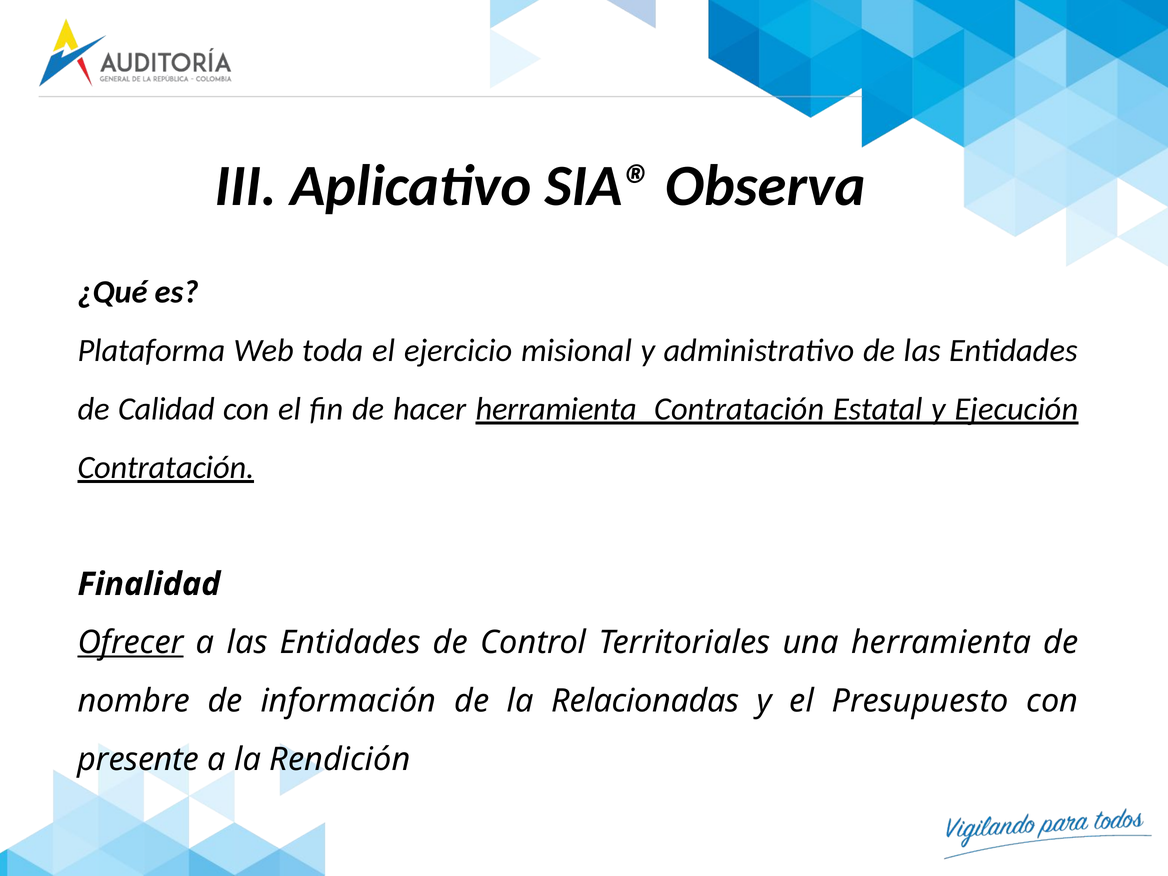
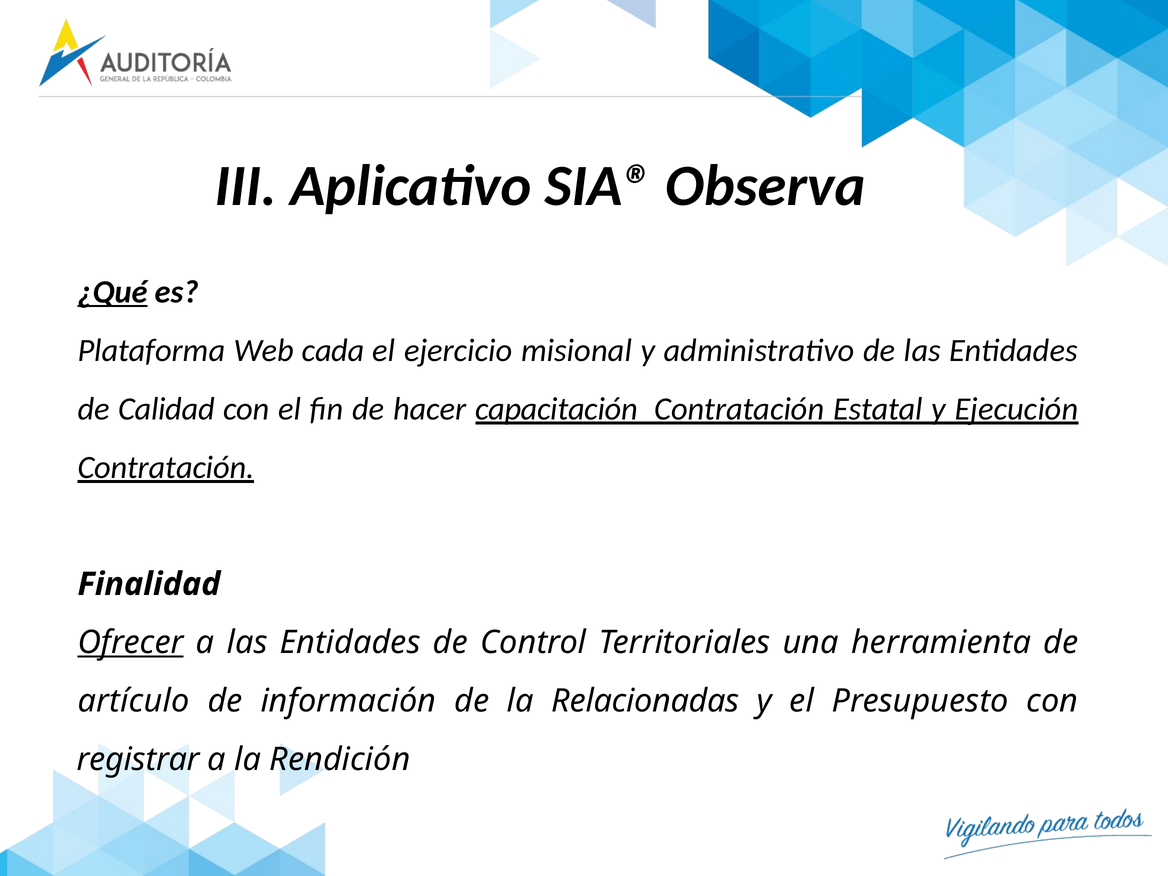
¿Qué underline: none -> present
toda: toda -> cada
hacer herramienta: herramienta -> capacitación
nombre: nombre -> artículo
presente: presente -> registrar
